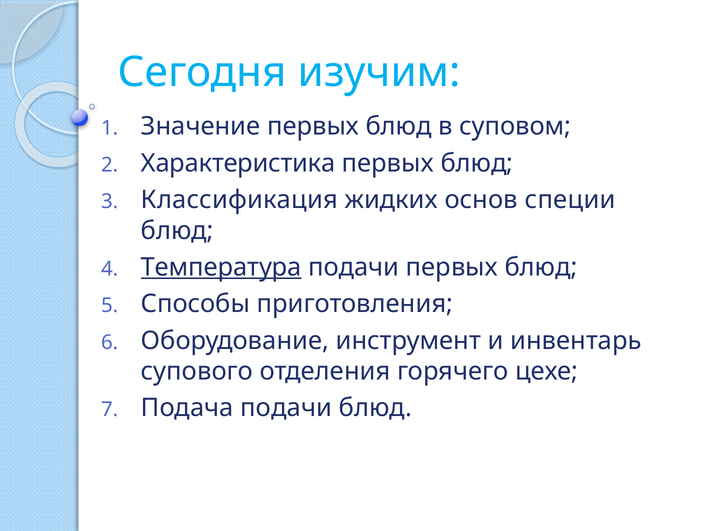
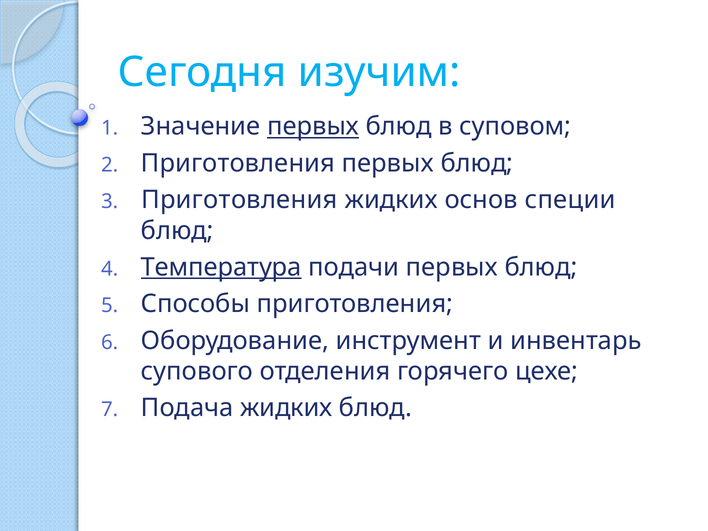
первых at (313, 127) underline: none -> present
Характеристика at (238, 163): Характеристика -> Приготовления
Классификация at (239, 200): Классификация -> Приготовления
Подача подачи: подачи -> жидких
